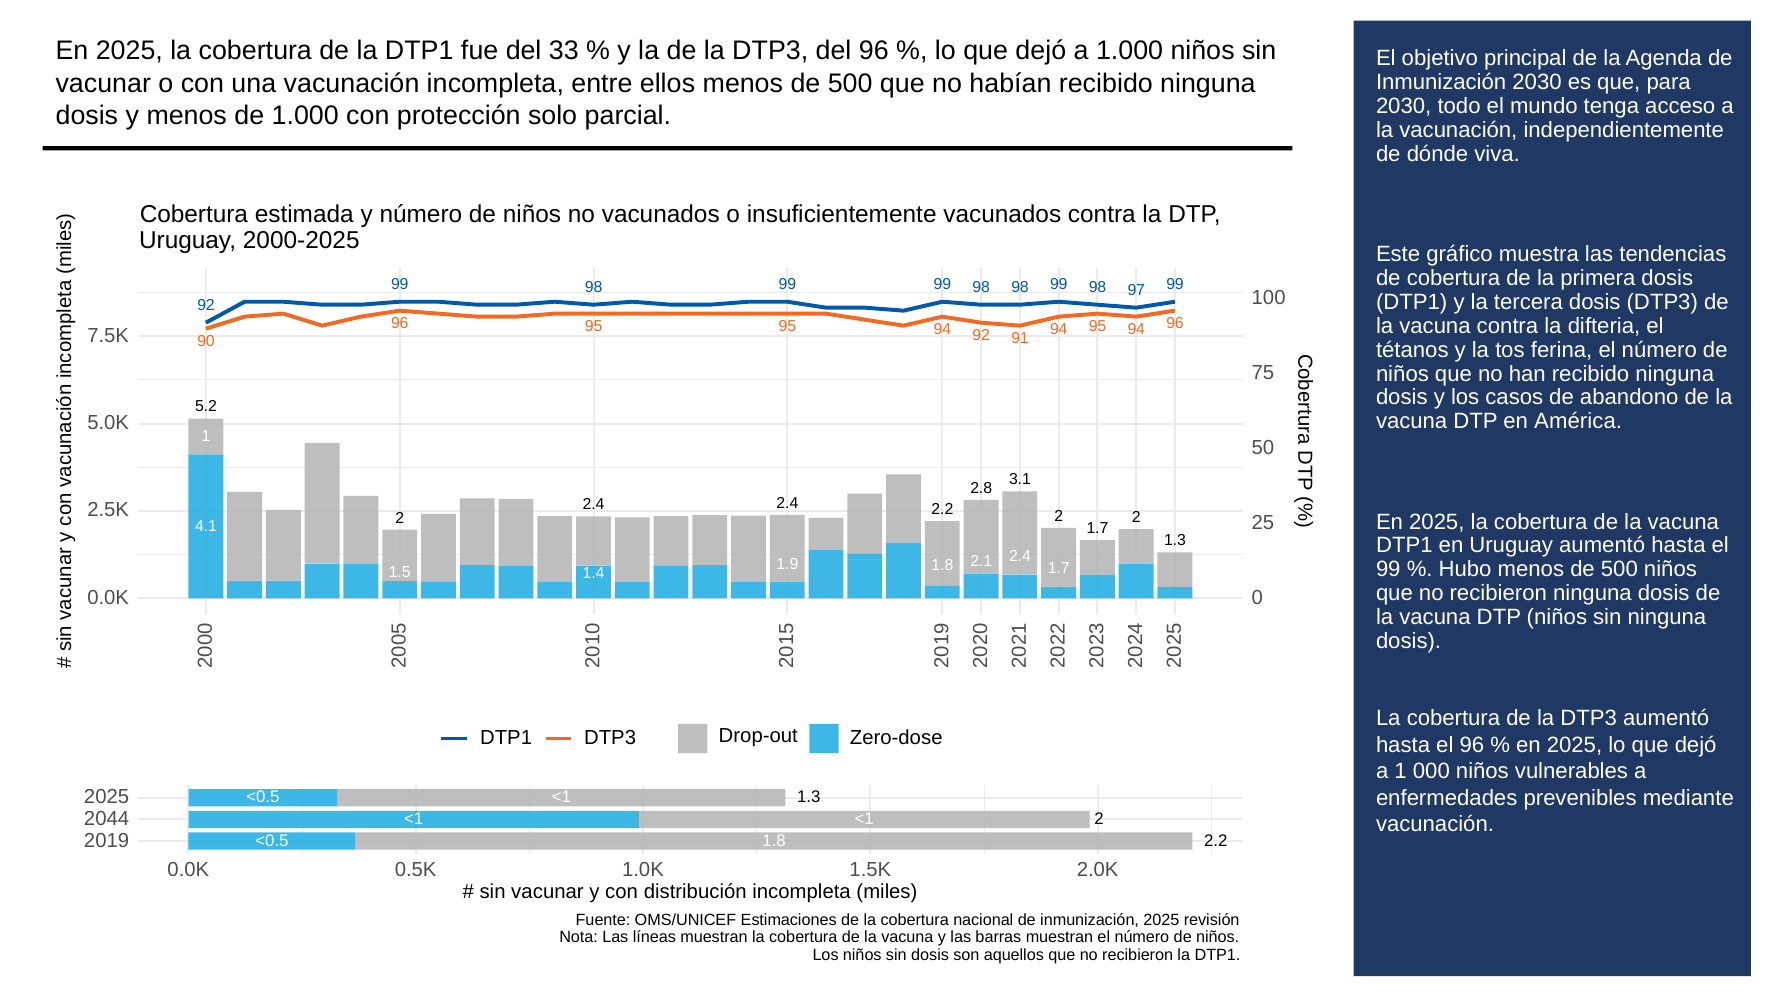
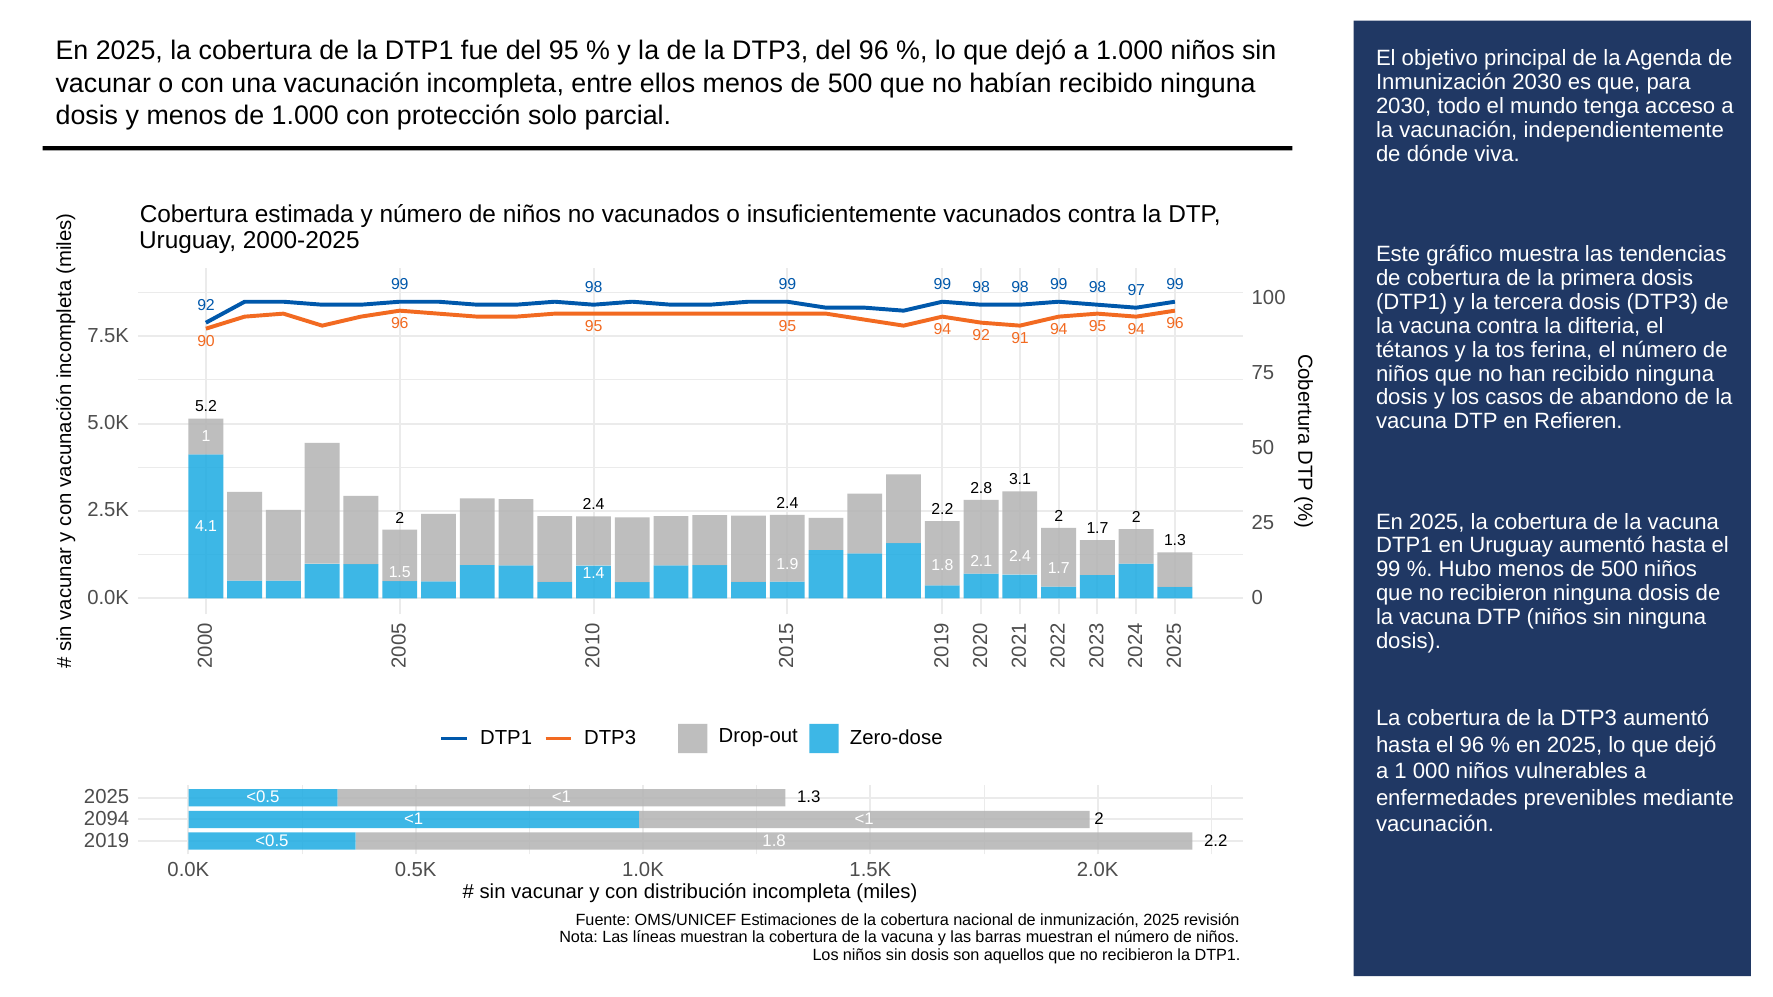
del 33: 33 -> 95
América: América -> Refieren
2044: 2044 -> 2094
